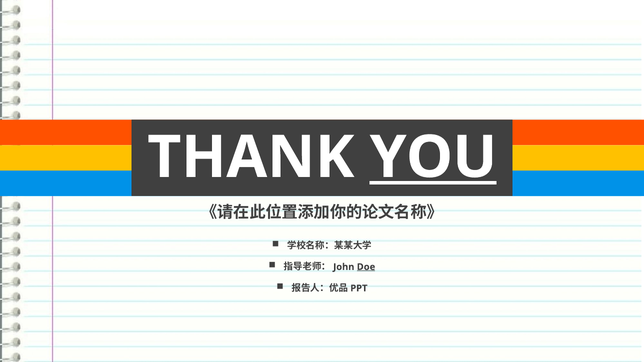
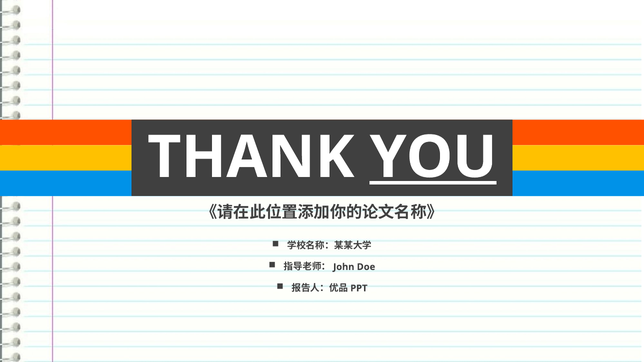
Doe underline: present -> none
